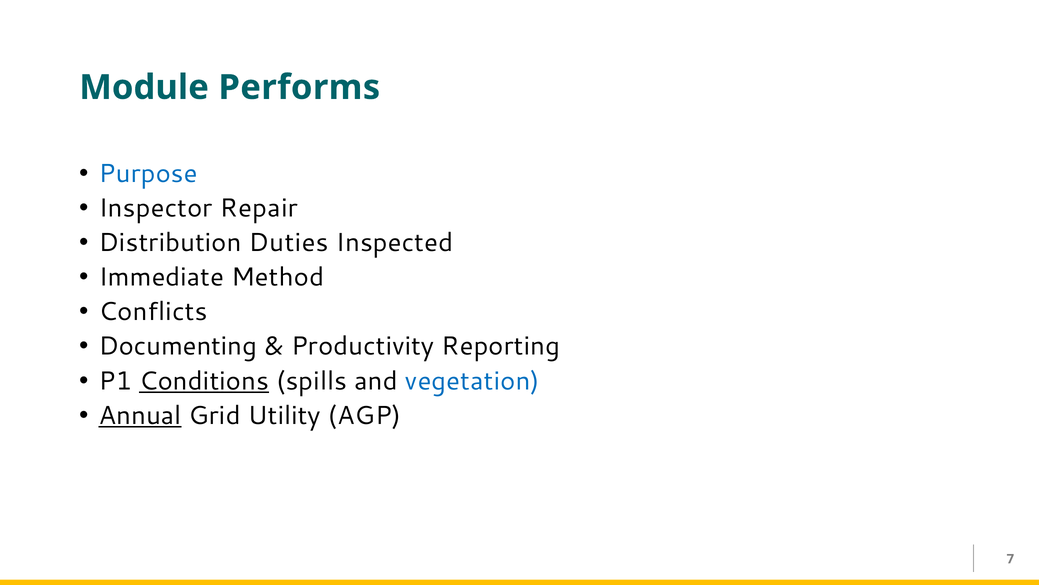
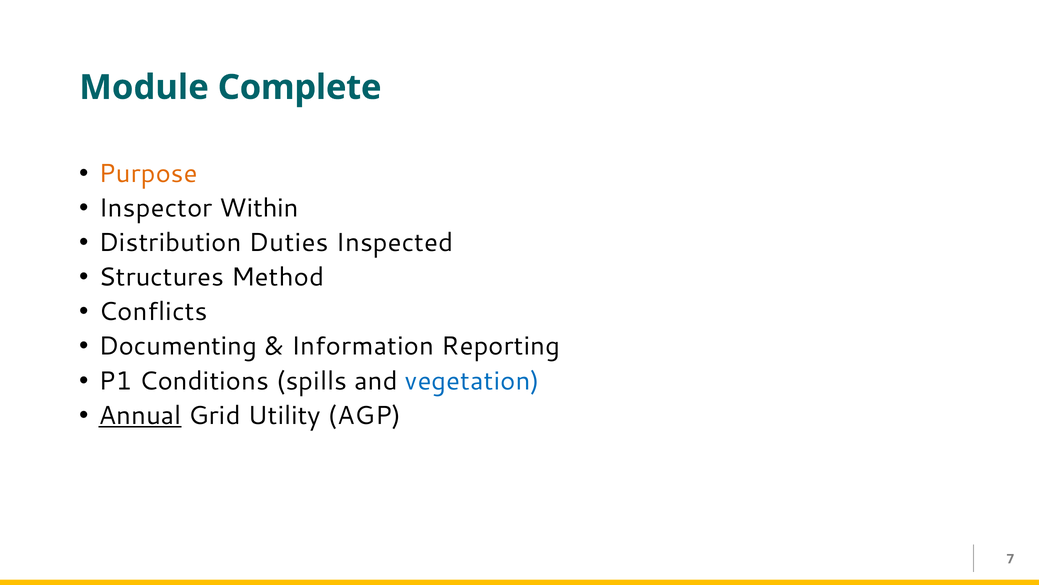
Performs: Performs -> Complete
Purpose colour: blue -> orange
Repair: Repair -> Within
Immediate: Immediate -> Structures
Productivity: Productivity -> Information
Conditions underline: present -> none
